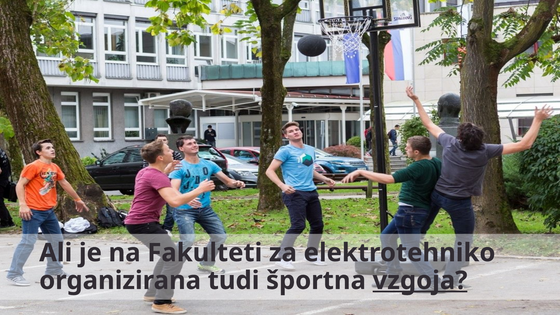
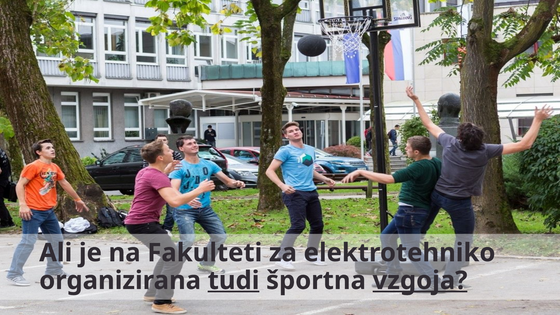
tudi underline: none -> present
